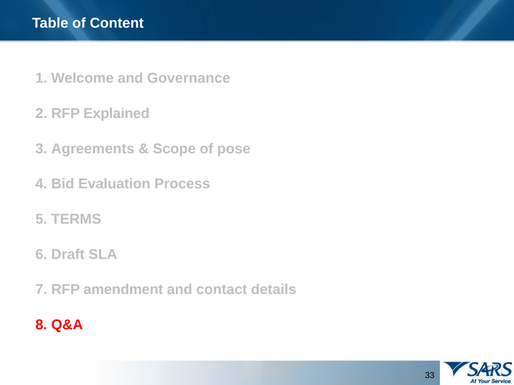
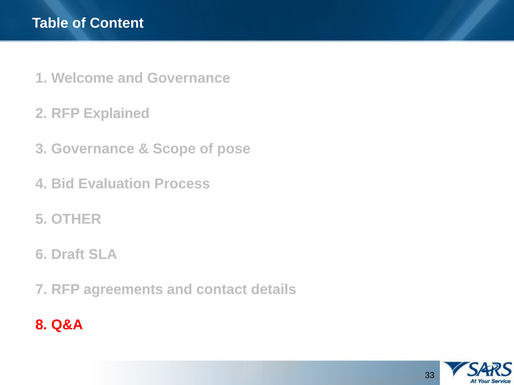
3 Agreements: Agreements -> Governance
TERMS: TERMS -> OTHER
amendment: amendment -> agreements
